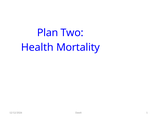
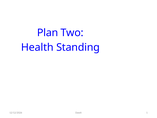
Mortality: Mortality -> Standing
